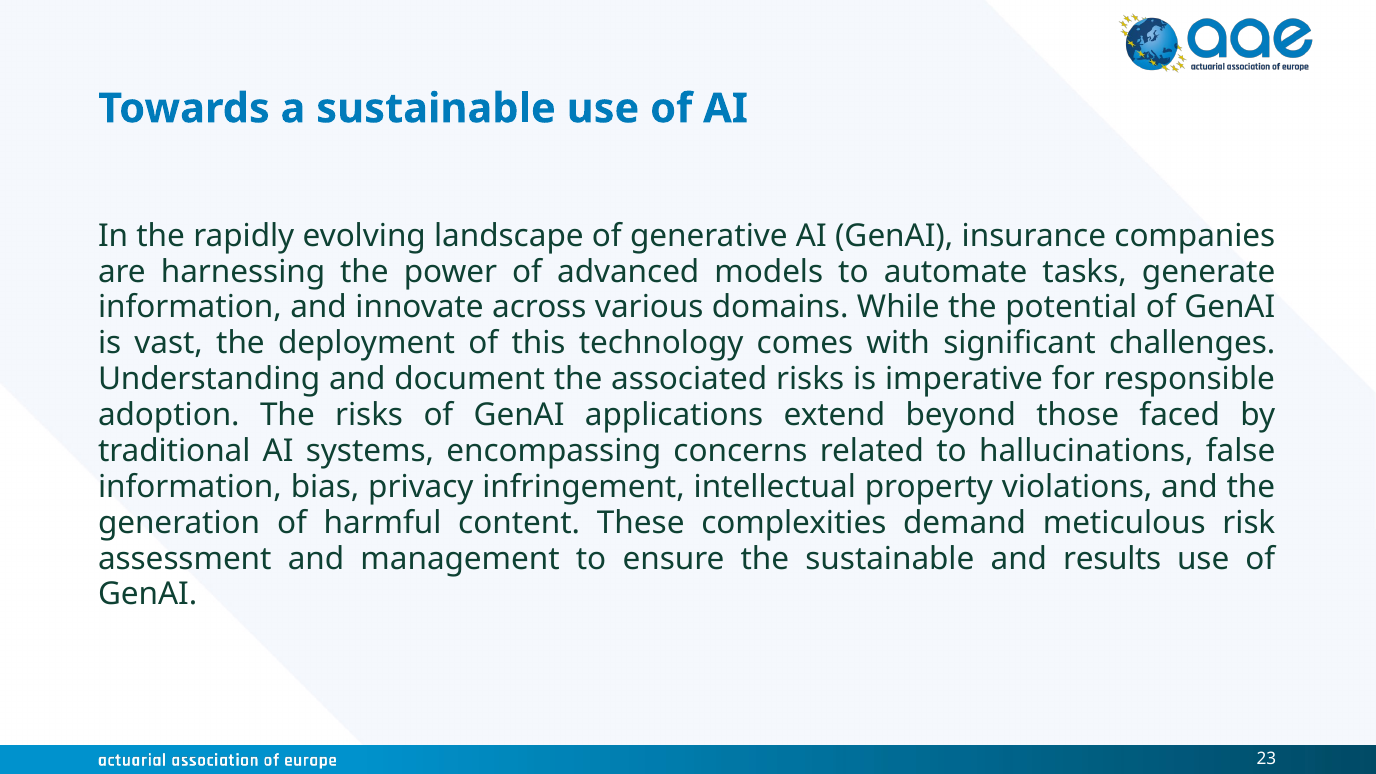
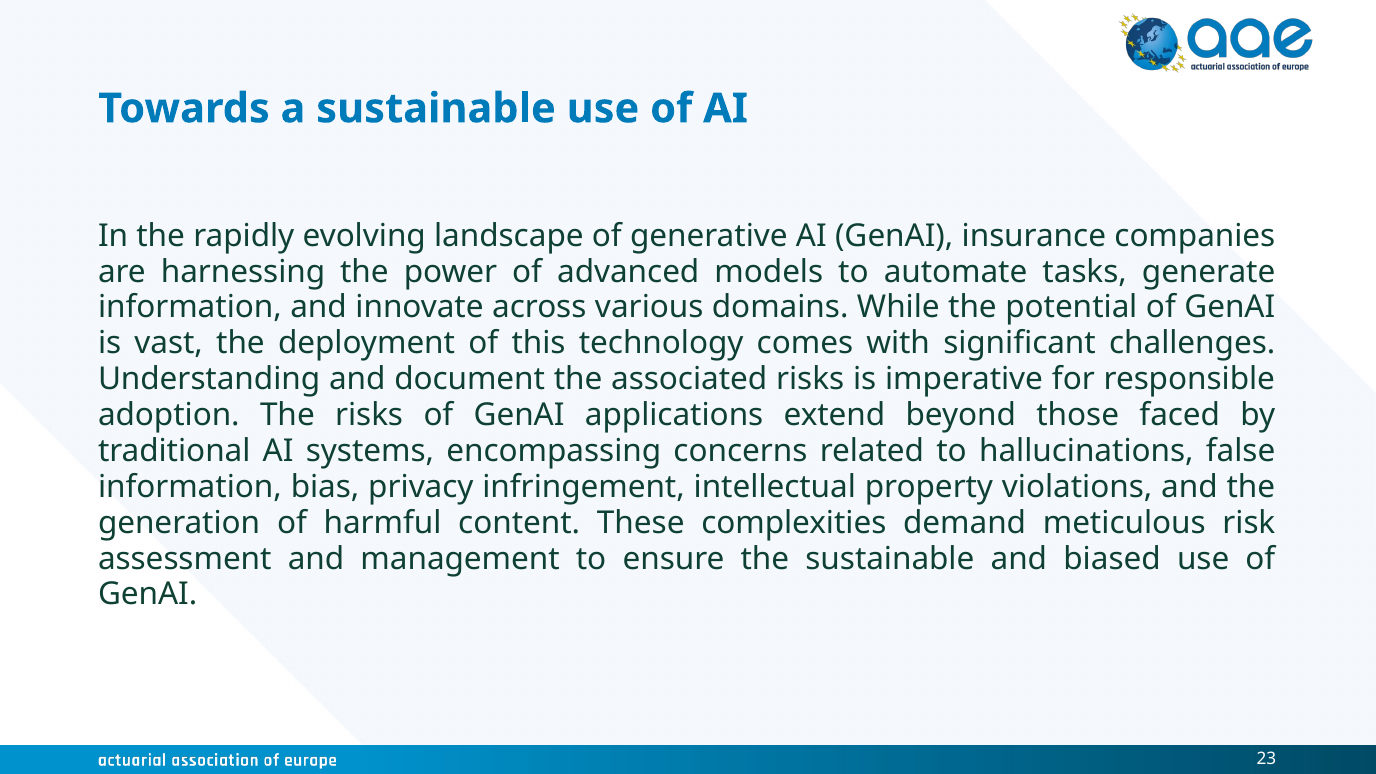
results: results -> biased
